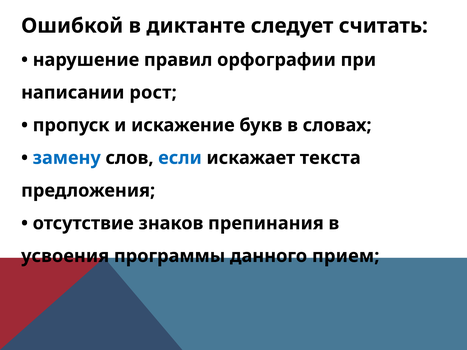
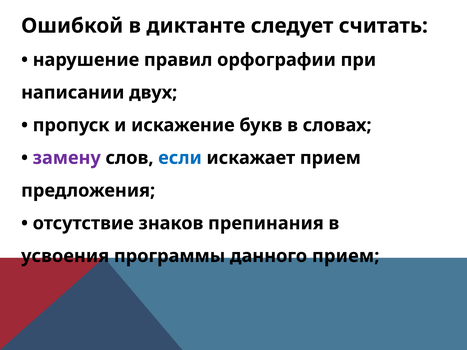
рост: рост -> двух
замену colour: blue -> purple
искажает текста: текста -> прием
